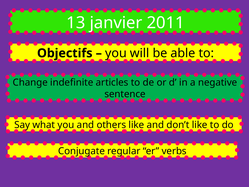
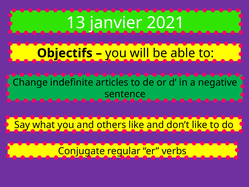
2011: 2011 -> 2021
